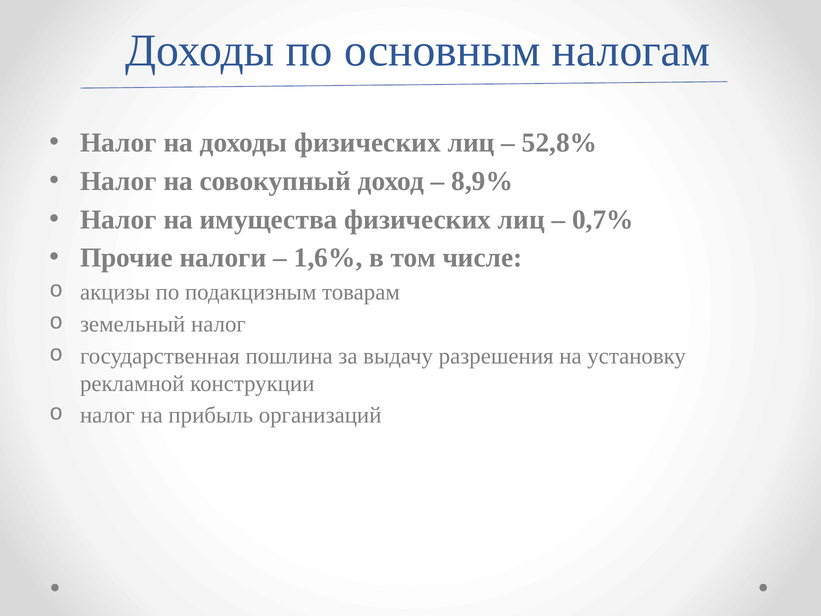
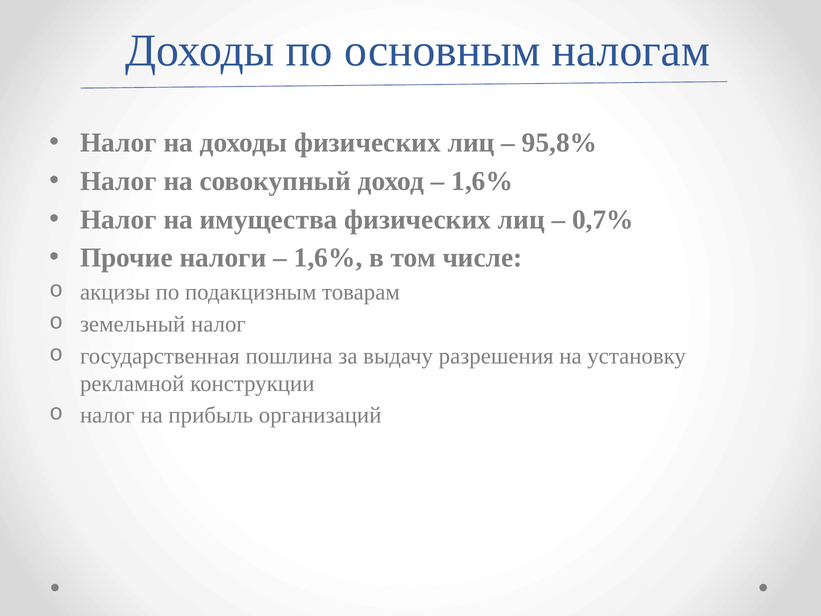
52,8%: 52,8% -> 95,8%
8,9% at (482, 181): 8,9% -> 1,6%
